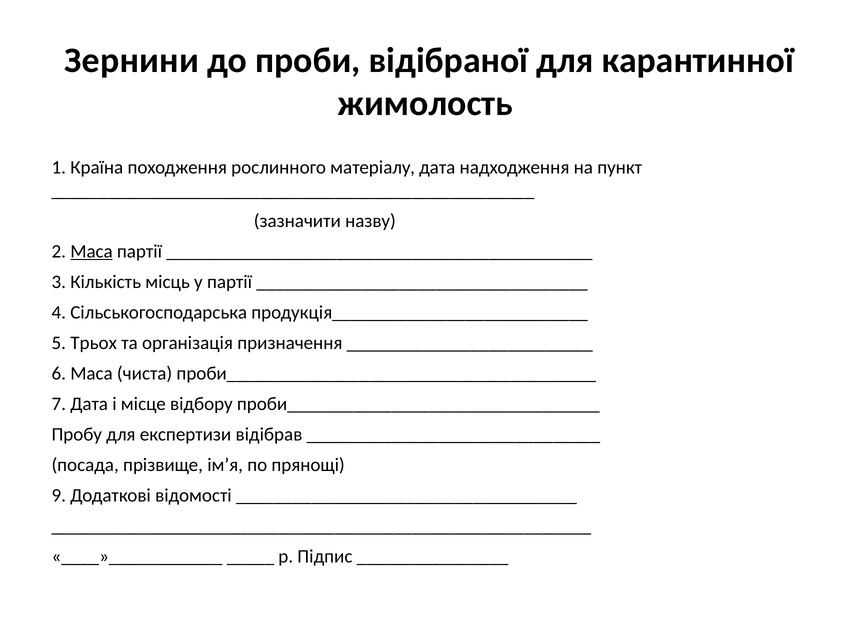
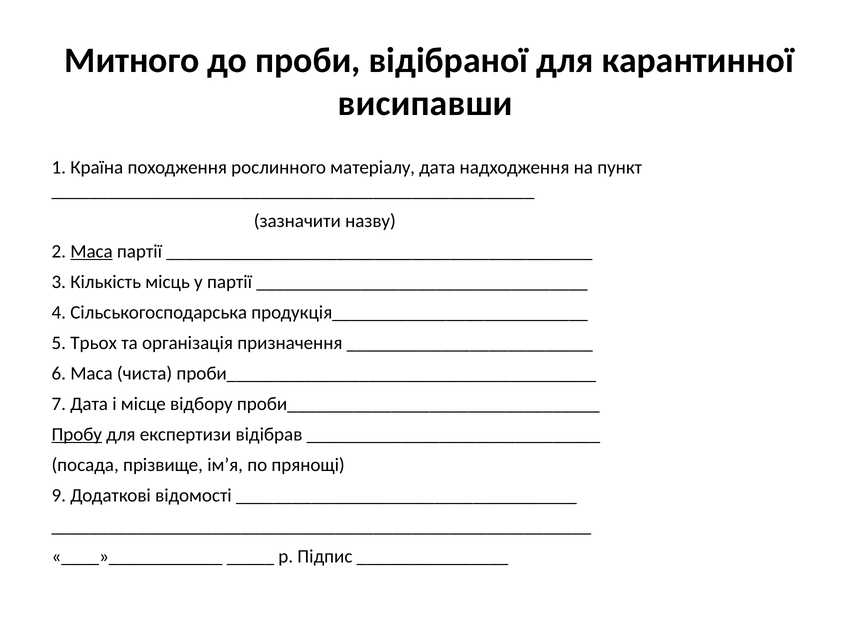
Зернини: Зернини -> Митного
жимолость: жимолость -> висипавши
Пробу underline: none -> present
